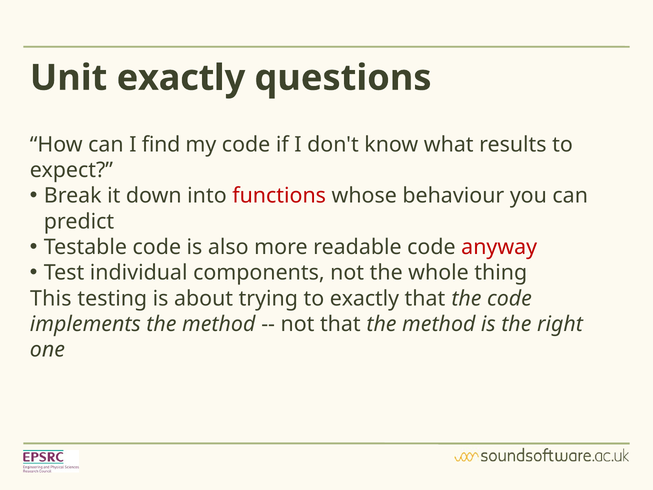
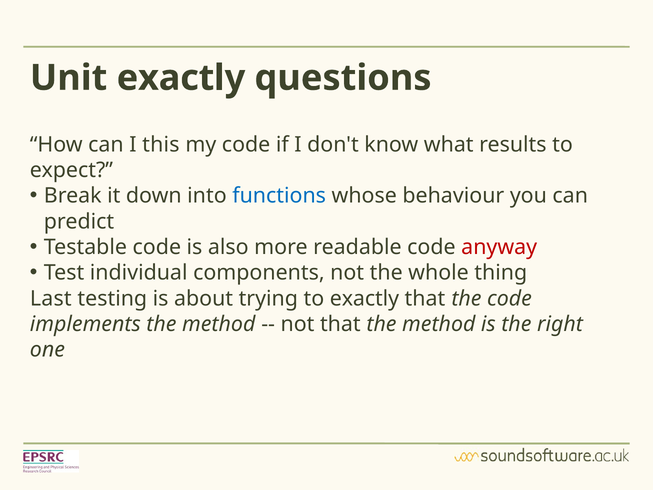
find: find -> this
functions colour: red -> blue
This: This -> Last
